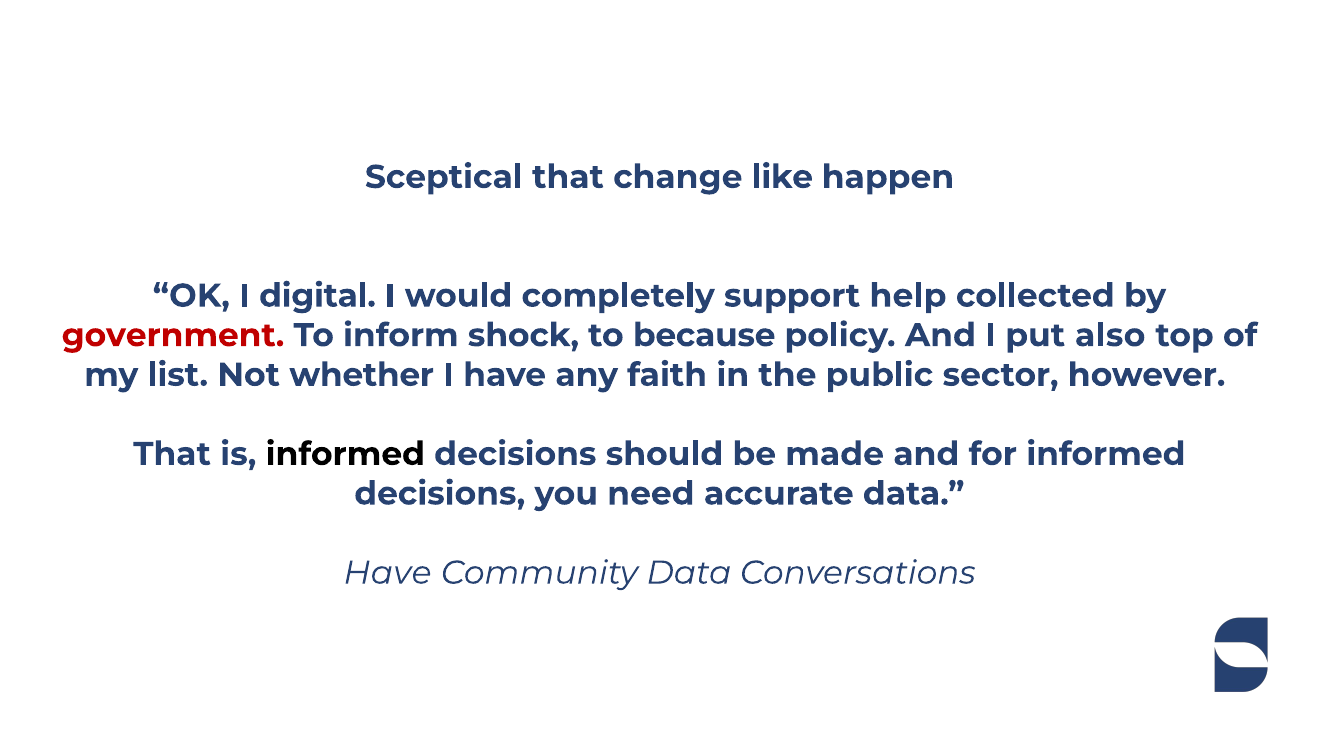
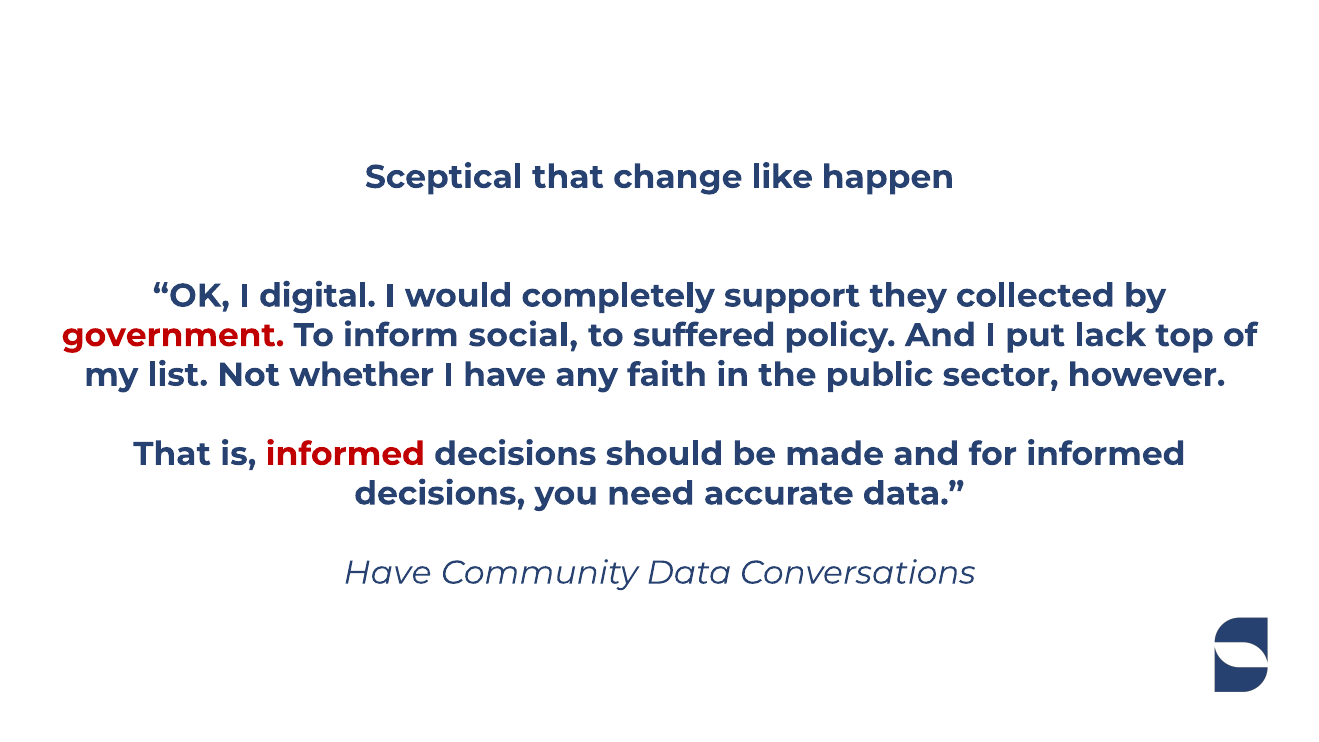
help: help -> they
shock: shock -> social
because: because -> suffered
also: also -> lack
informed at (345, 454) colour: black -> red
